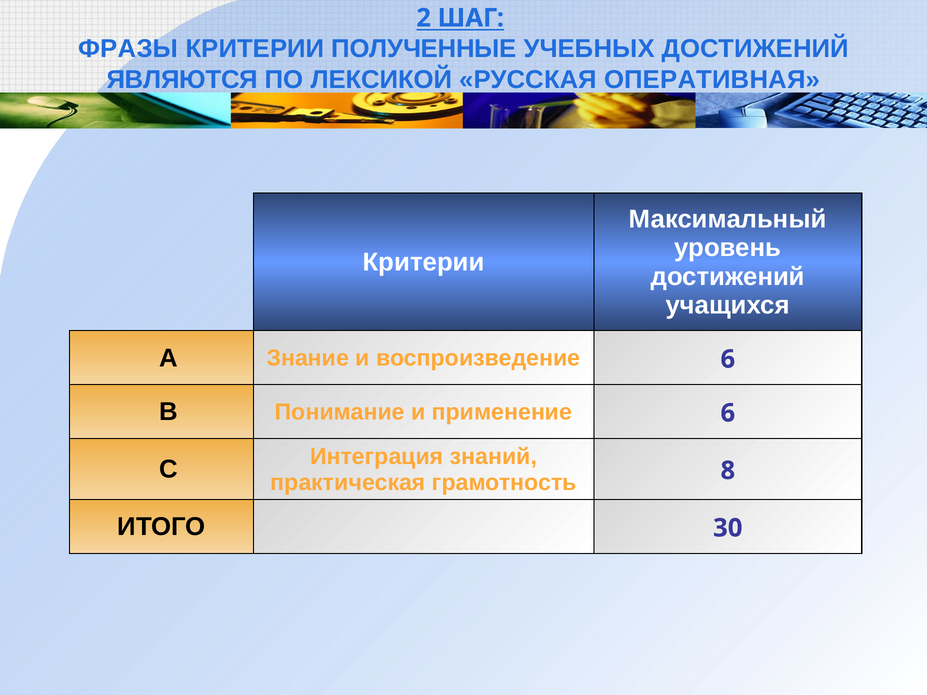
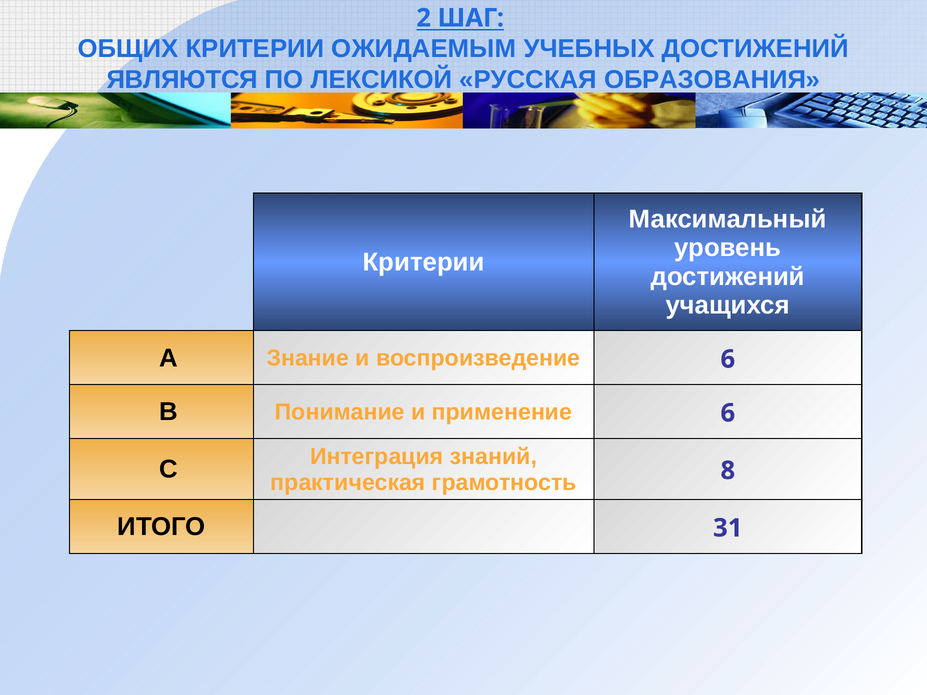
ФРАЗЫ: ФРАЗЫ -> ОБЩИХ
ПОЛУЧЕННЫЕ: ПОЛУЧЕННЫЕ -> ОЖИДАЕМЫМ
ОПЕРАТИВНАЯ: ОПЕРАТИВНАЯ -> ОБРАЗОВАНИЯ
30: 30 -> 31
